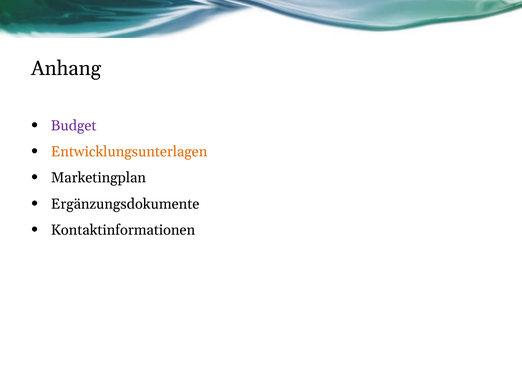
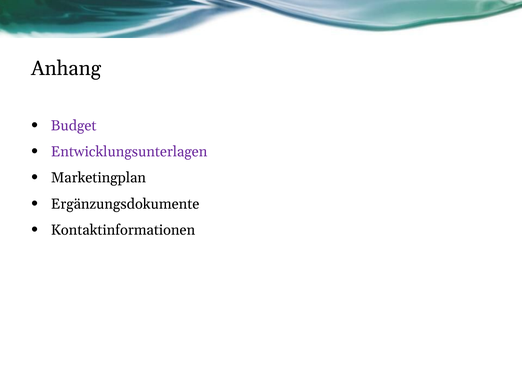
Entwicklungsunterlagen colour: orange -> purple
